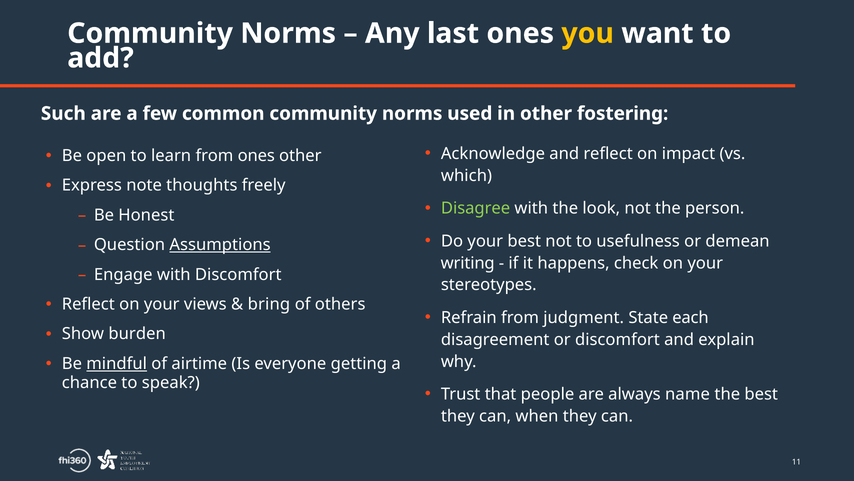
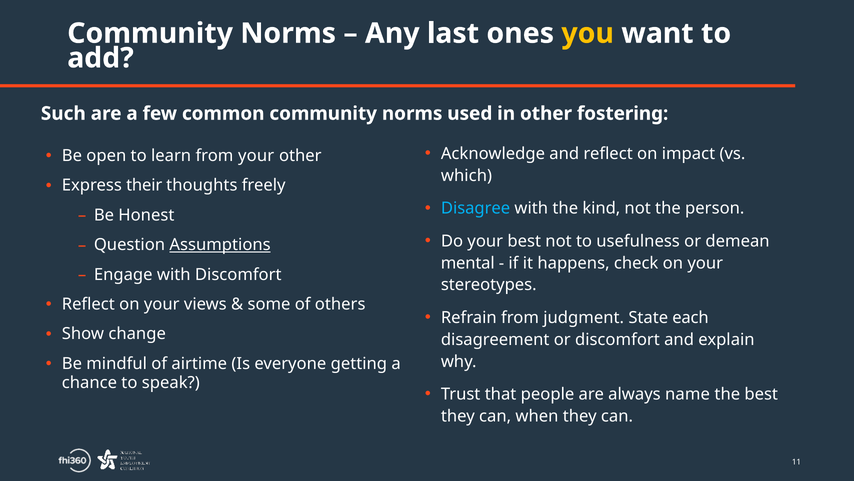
from ones: ones -> your
note: note -> their
Disagree colour: light green -> light blue
look: look -> kind
writing: writing -> mental
bring: bring -> some
burden: burden -> change
mindful underline: present -> none
